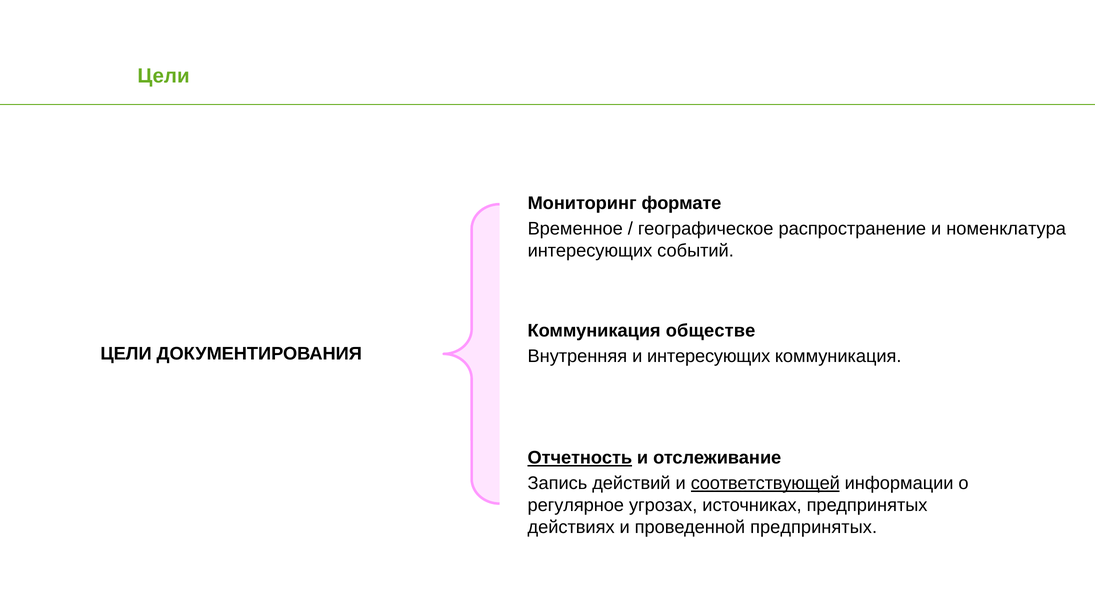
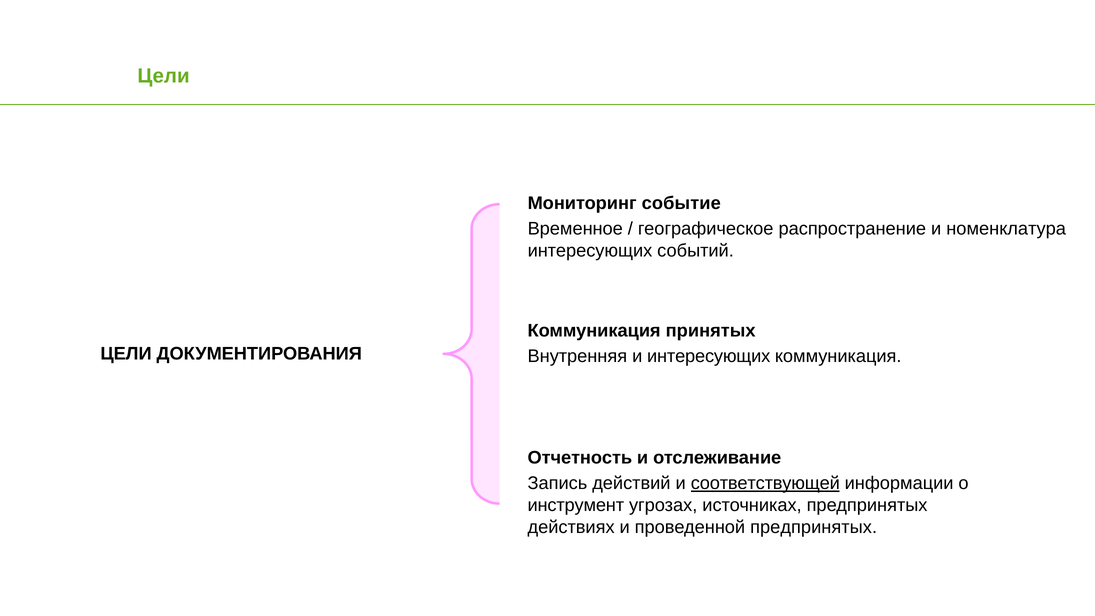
формате: формате -> событие
обществе: обществе -> принятых
Отчетность underline: present -> none
регулярное: регулярное -> инструмент
